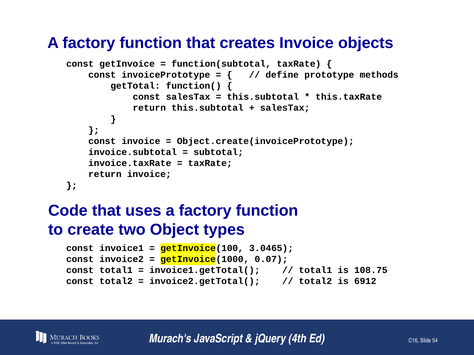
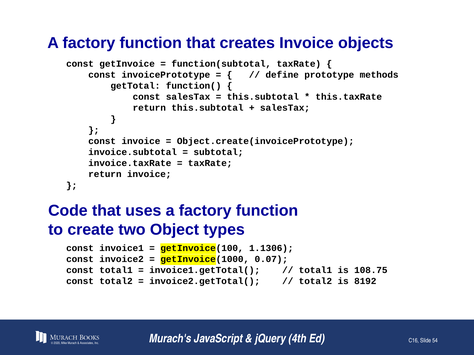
3.0465: 3.0465 -> 1.1306
6912: 6912 -> 8192
